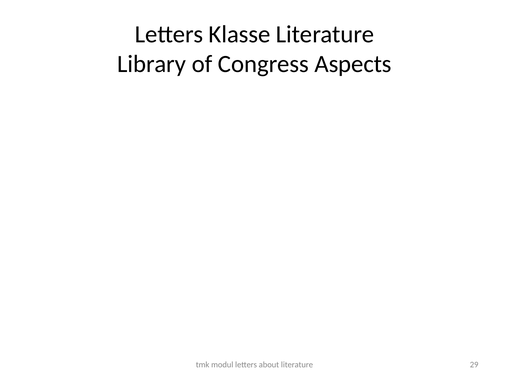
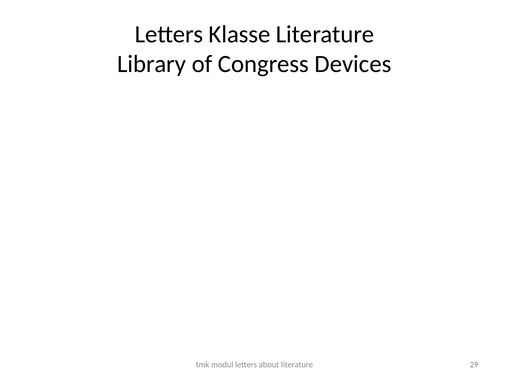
Aspects: Aspects -> Devices
